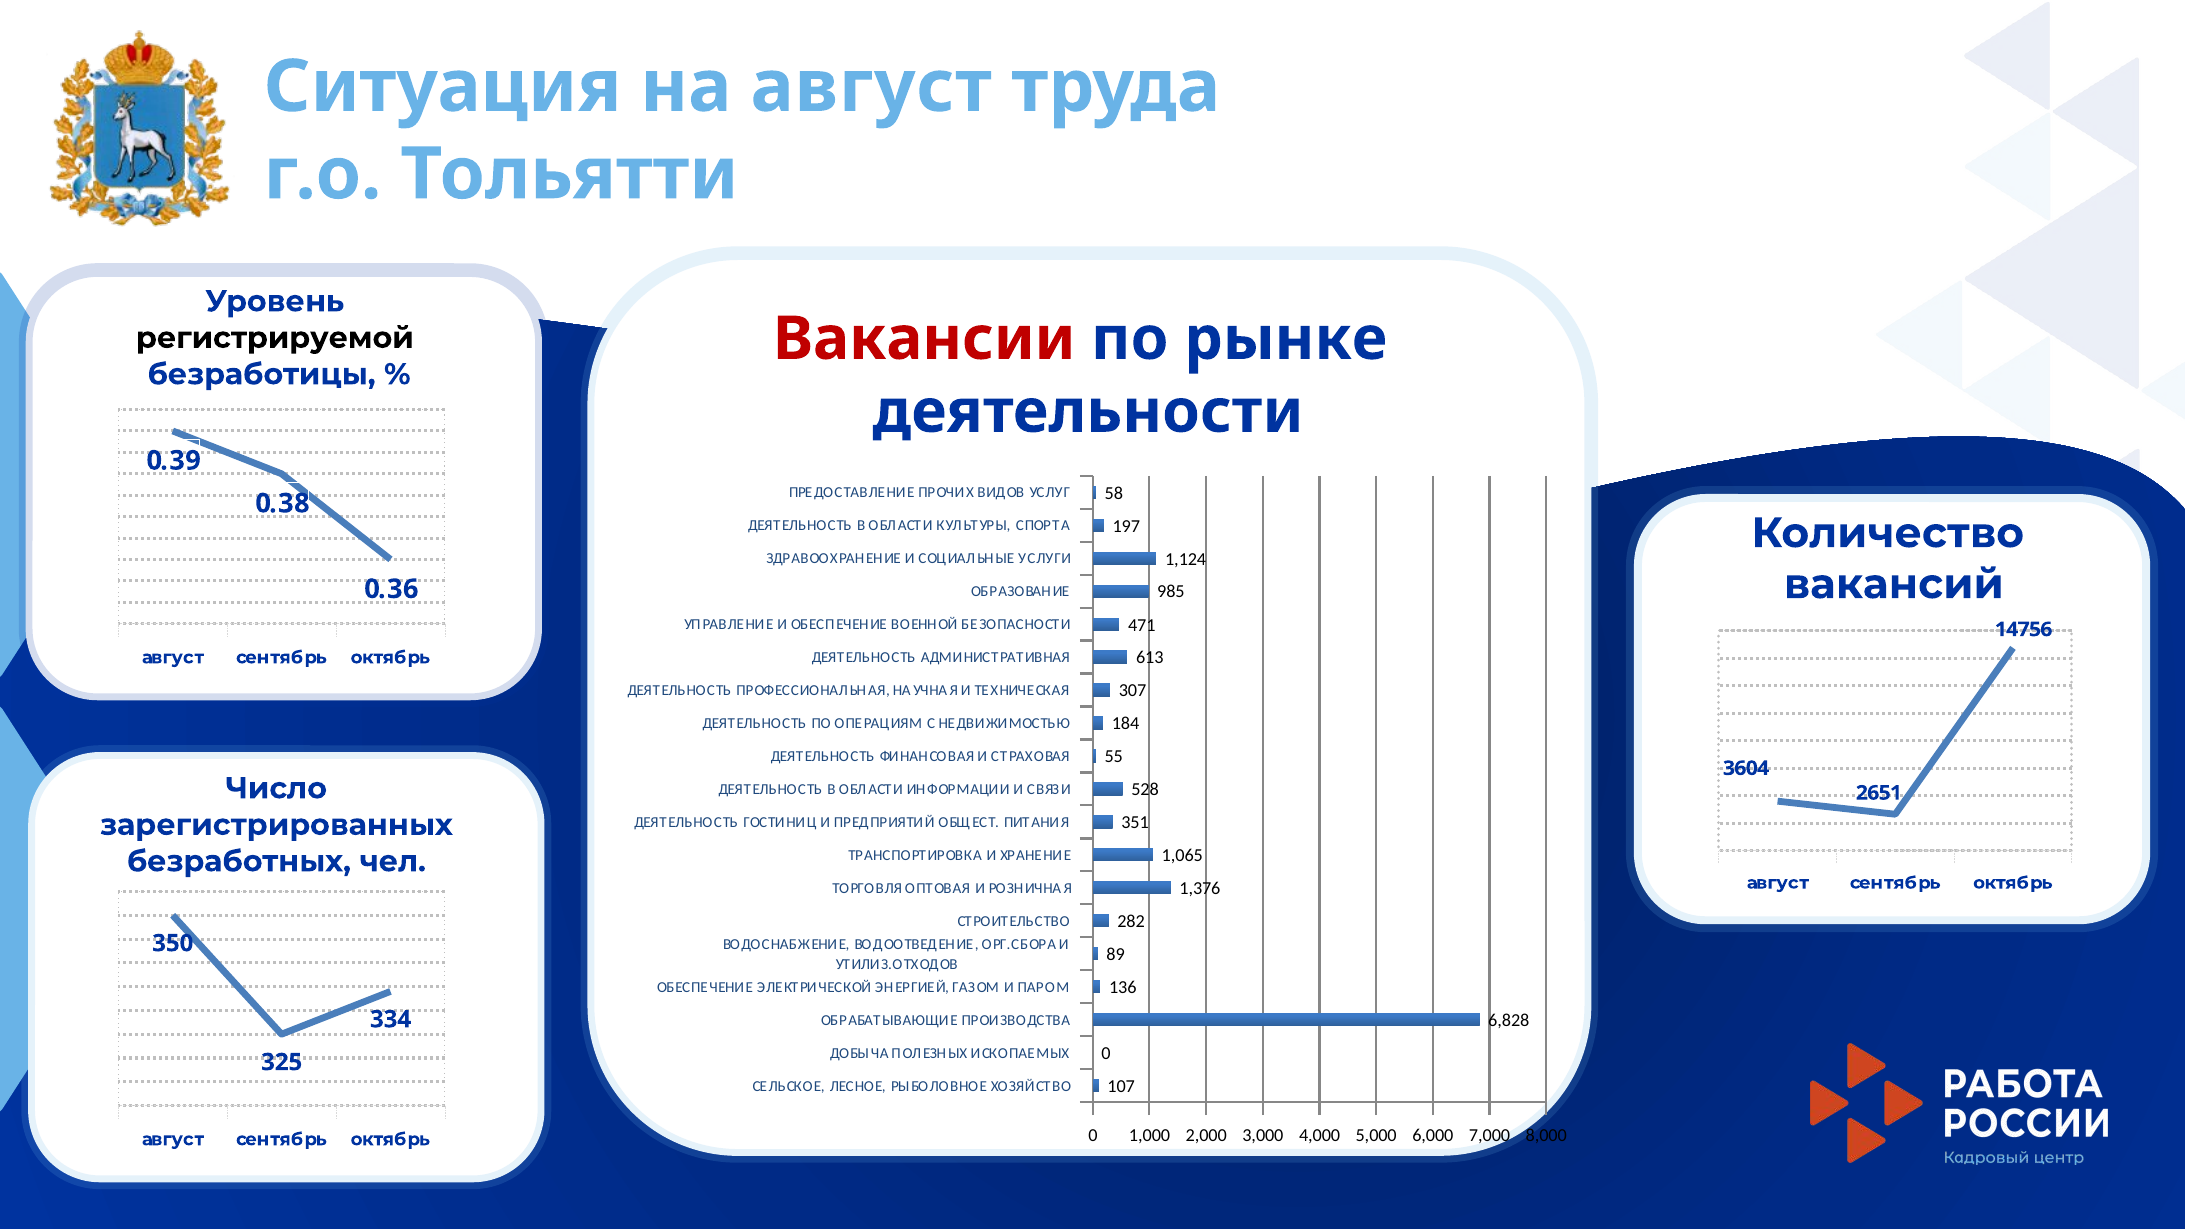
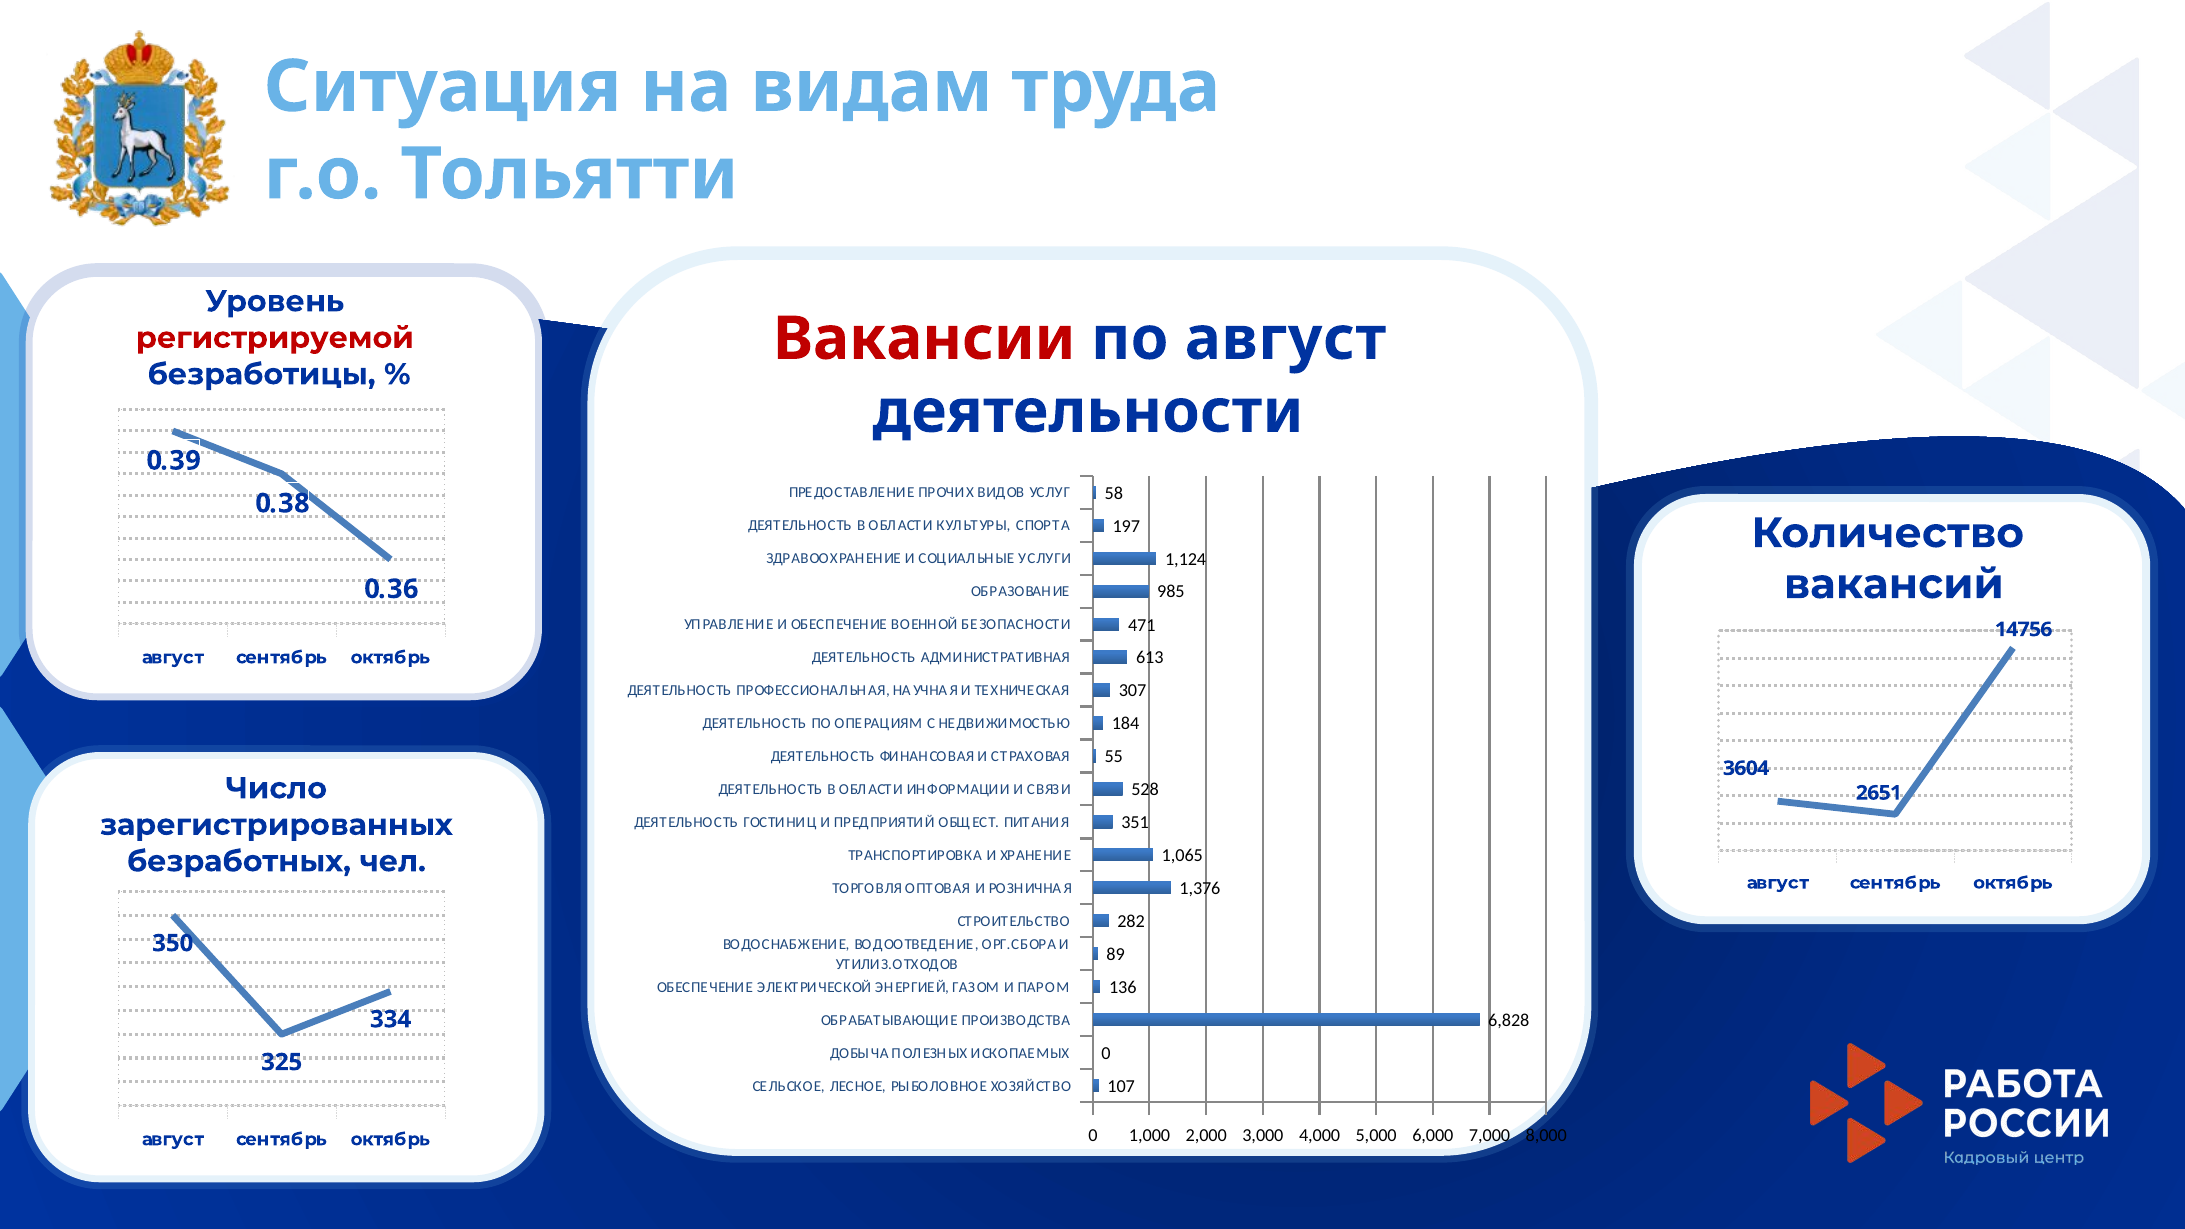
на август: август -> видам
по рынке: рынке -> август
регистрируемой colour: black -> red
